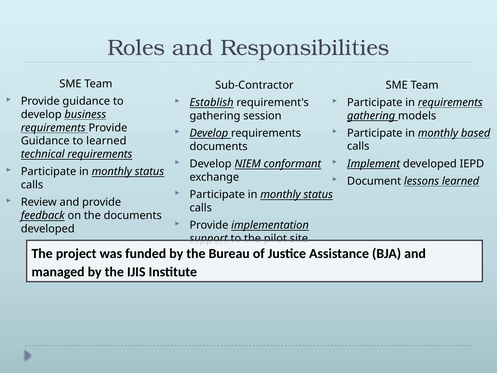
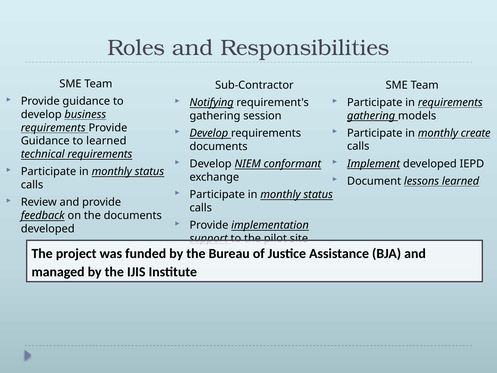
Establish: Establish -> Notifying
based: based -> create
